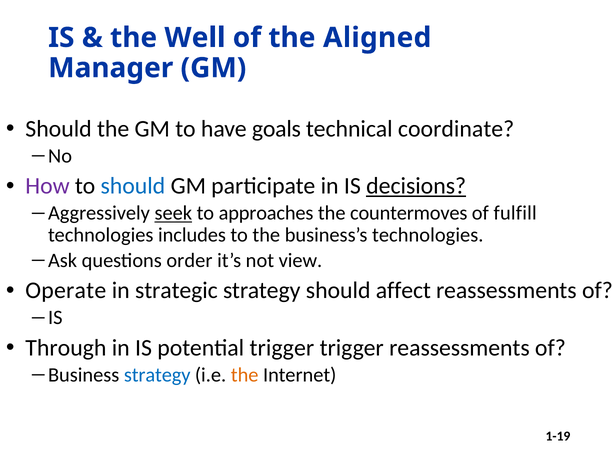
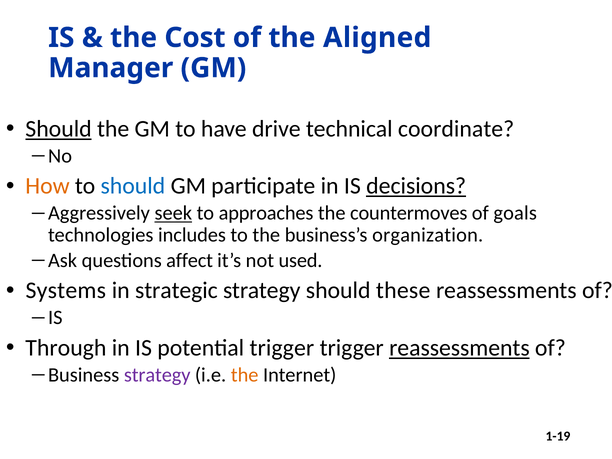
Well: Well -> Cost
Should at (59, 129) underline: none -> present
goals: goals -> drive
How colour: purple -> orange
fulfill: fulfill -> goals
business’s technologies: technologies -> organization
order: order -> affect
view: view -> used
Operate: Operate -> Systems
affect: affect -> these
reassessments at (459, 348) underline: none -> present
strategy at (157, 375) colour: blue -> purple
